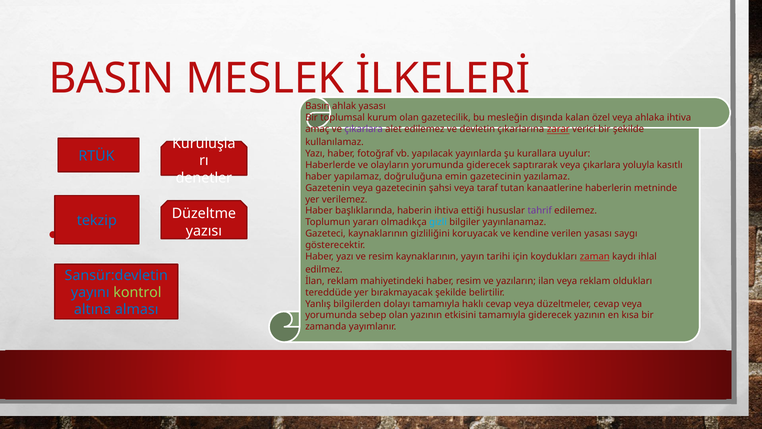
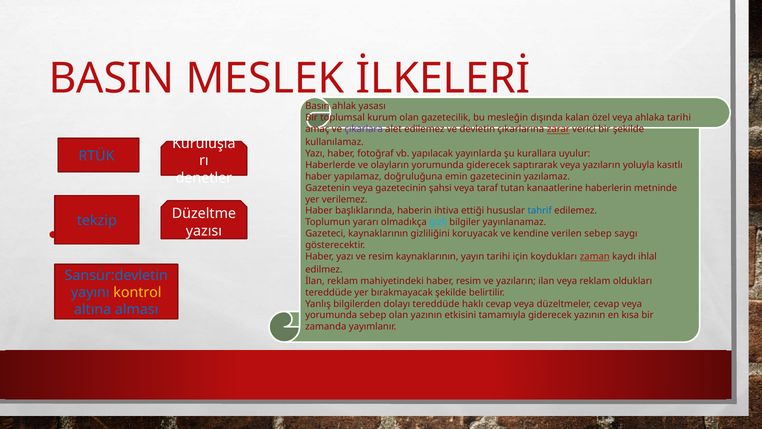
ahlaka ihtiva: ihtiva -> tarihi
veya çıkarlara: çıkarlara -> yazıların
tahrif colour: purple -> blue
verilen yasası: yasası -> sebep
kontrol colour: light green -> yellow
dolayı tamamıyla: tamamıyla -> tereddüde
